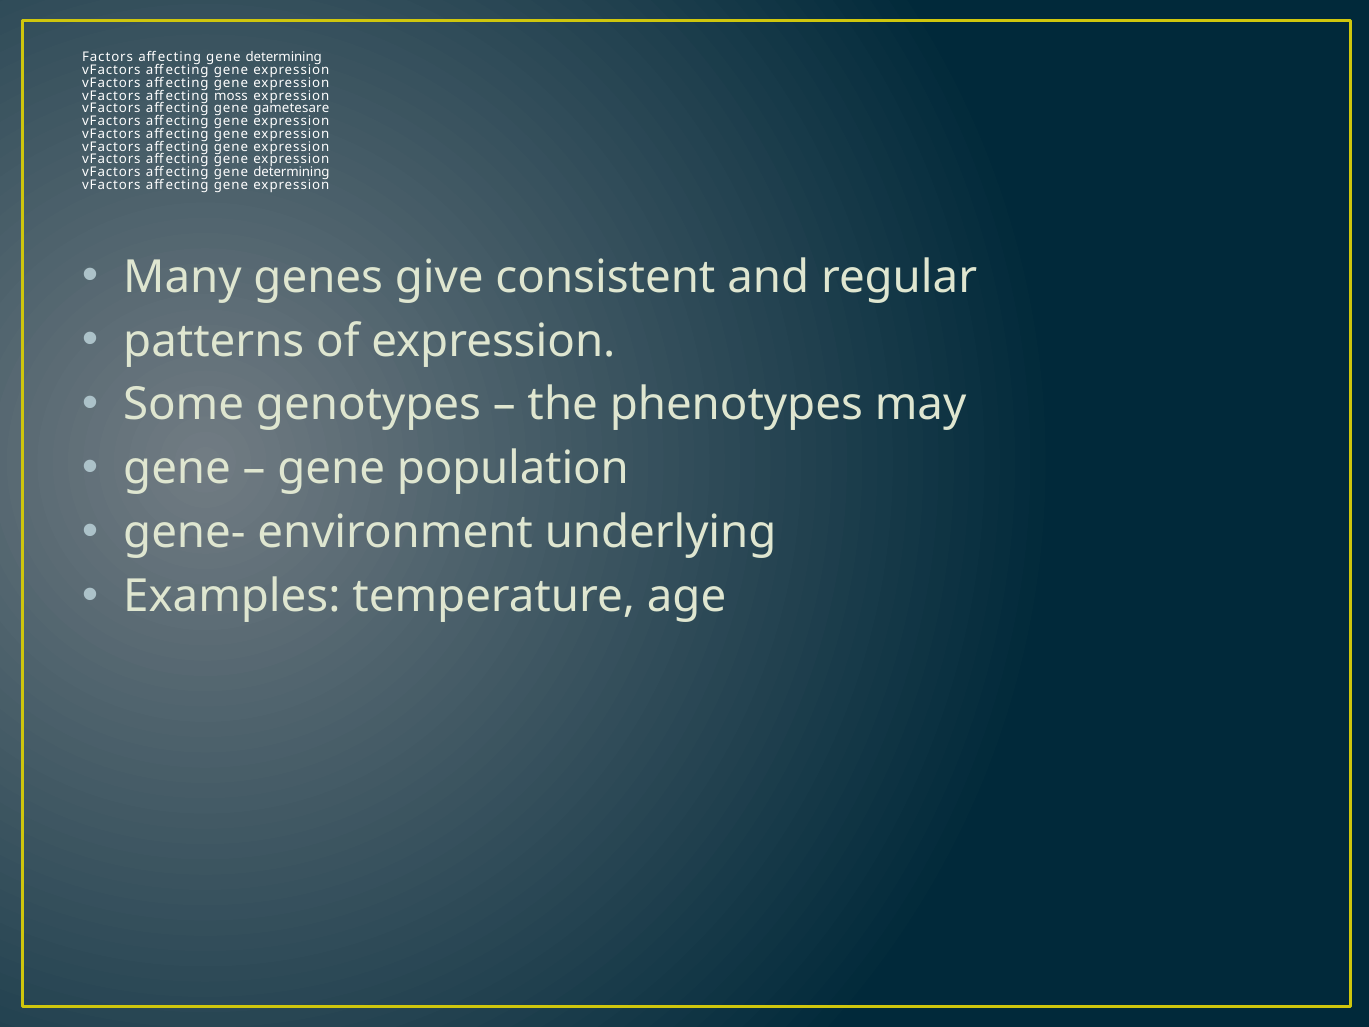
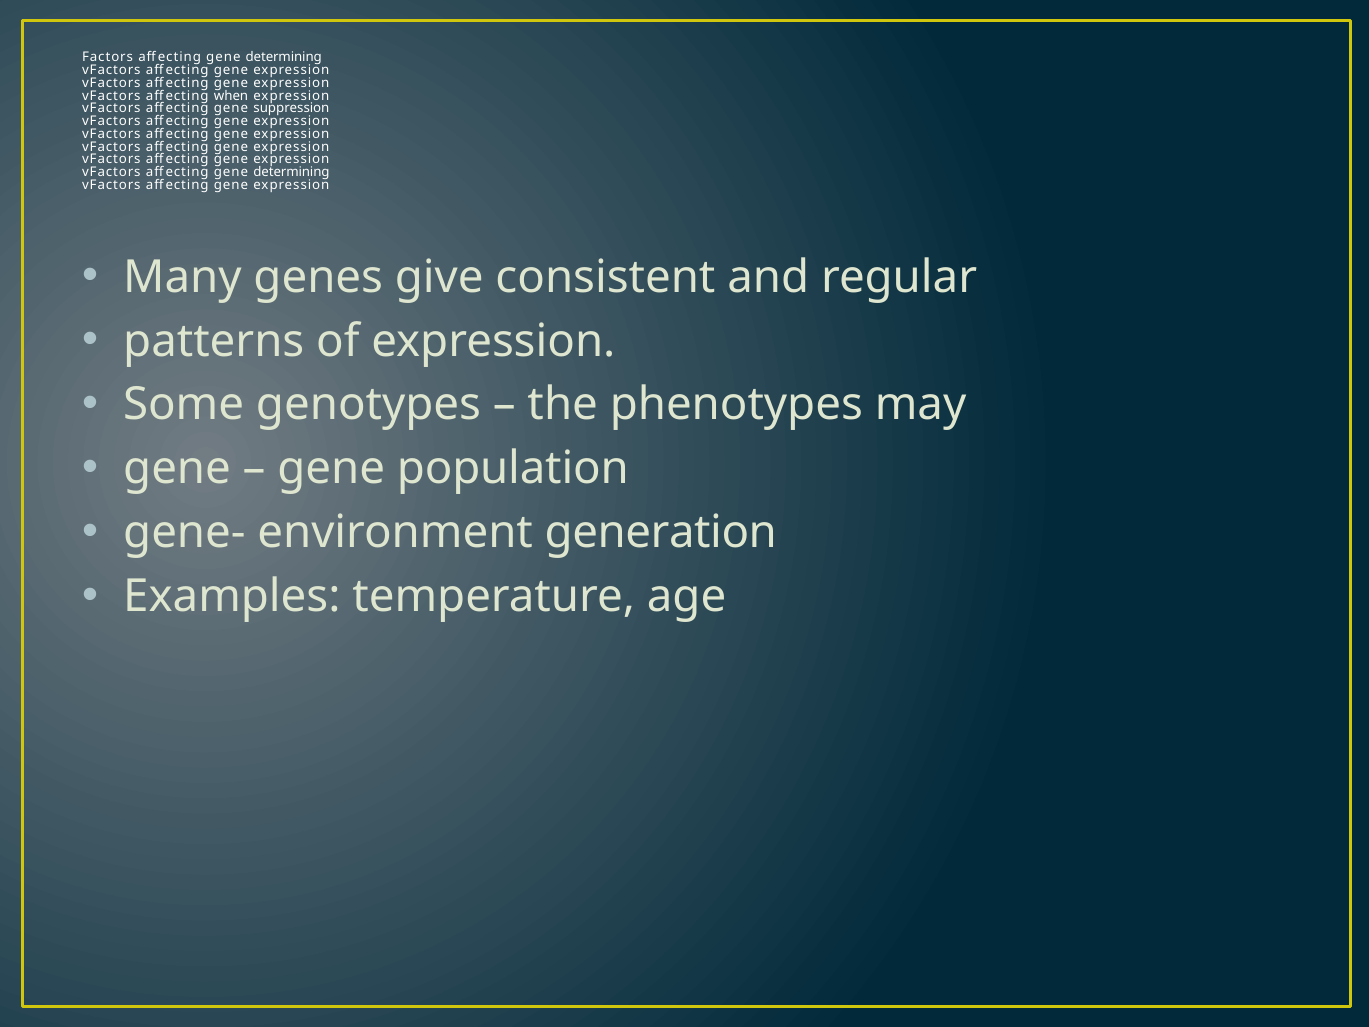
moss: moss -> when
gametesare: gametesare -> suppression
underlying: underlying -> generation
